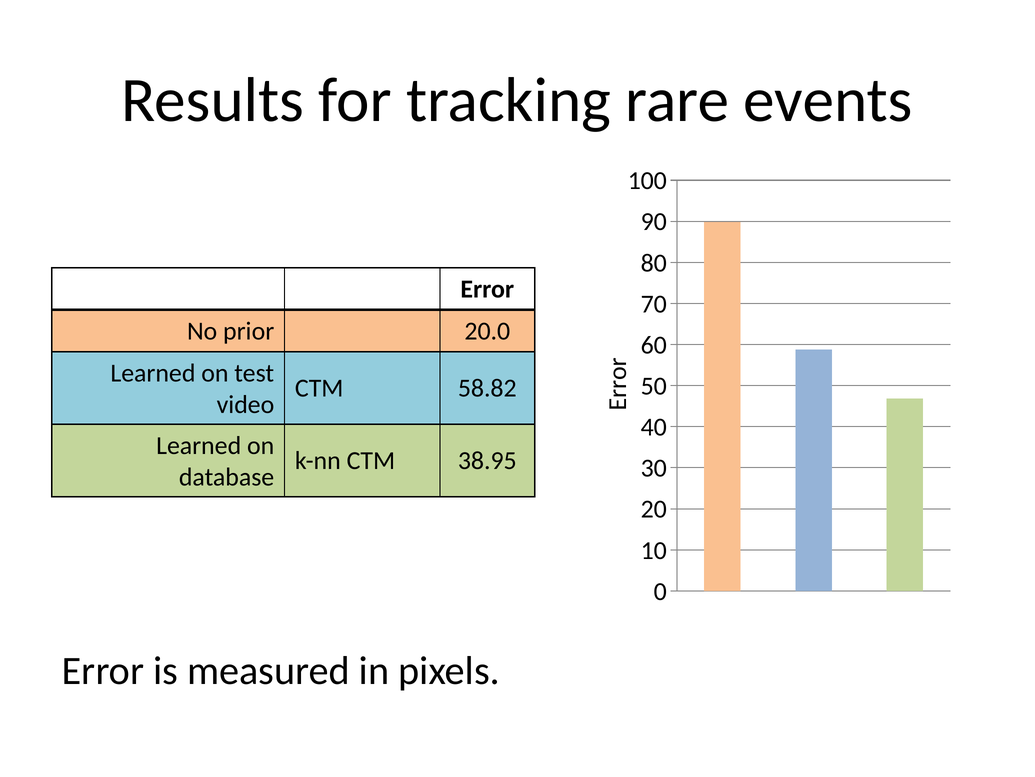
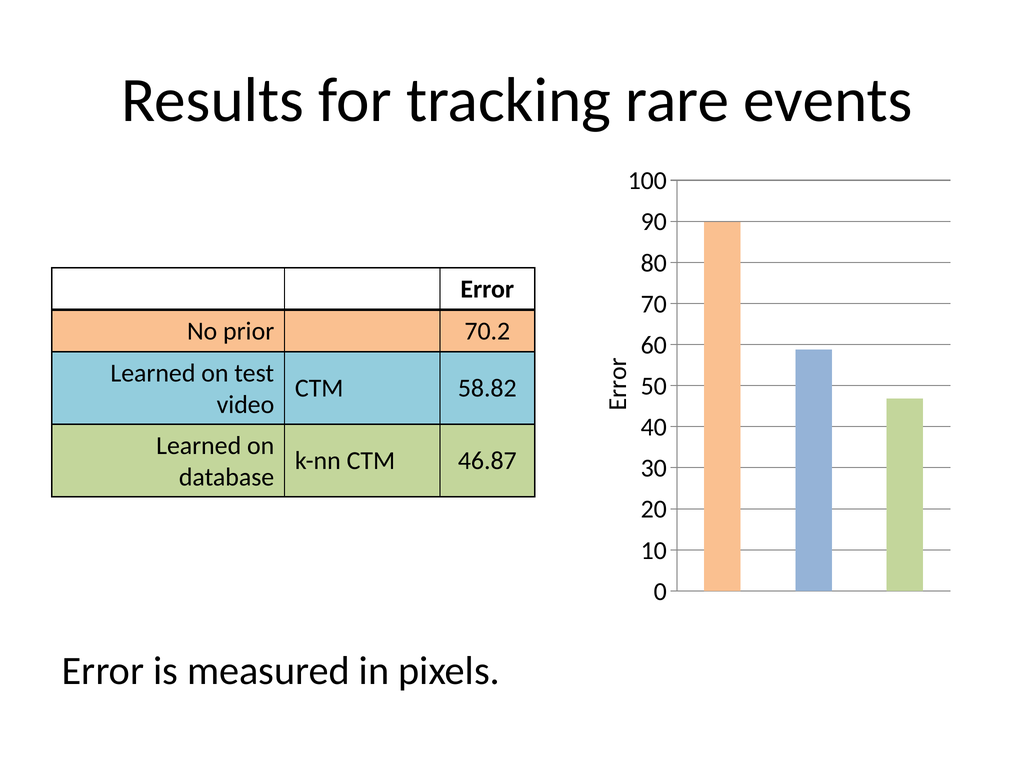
20.0: 20.0 -> 70.2
38.95: 38.95 -> 46.87
